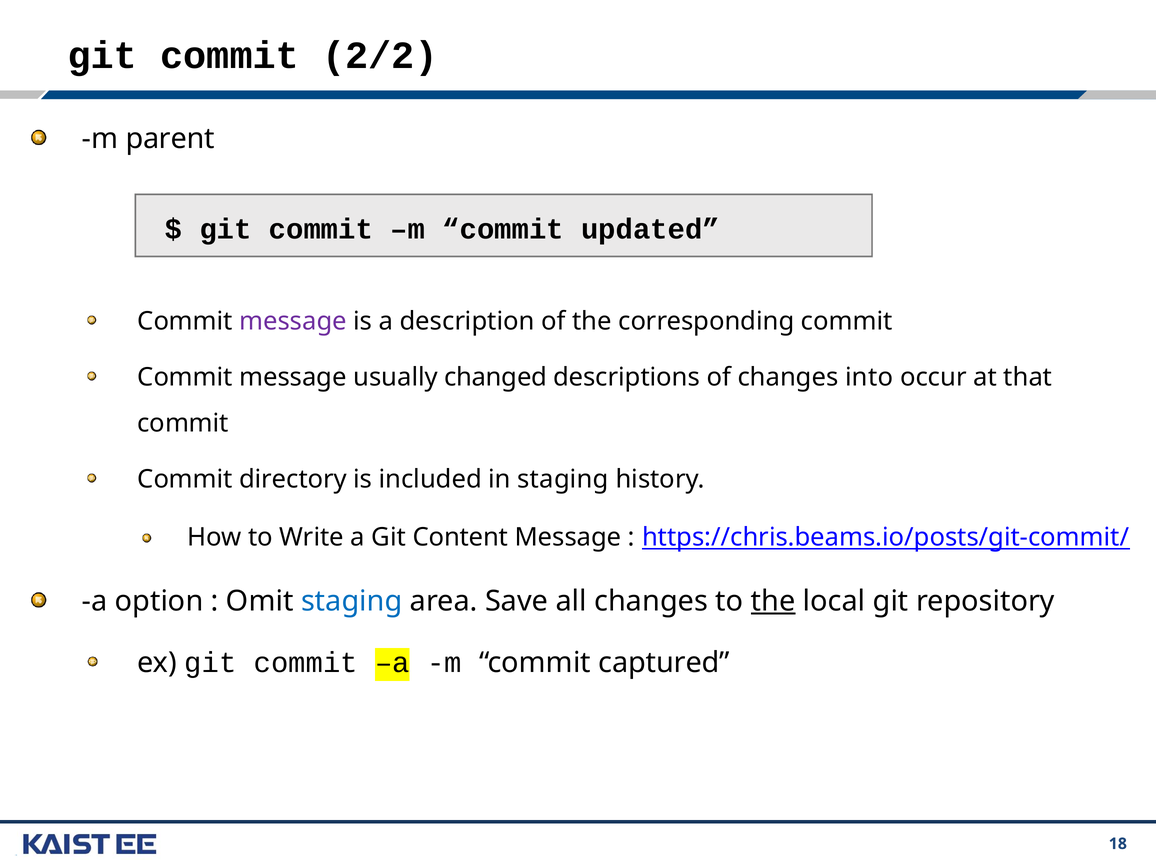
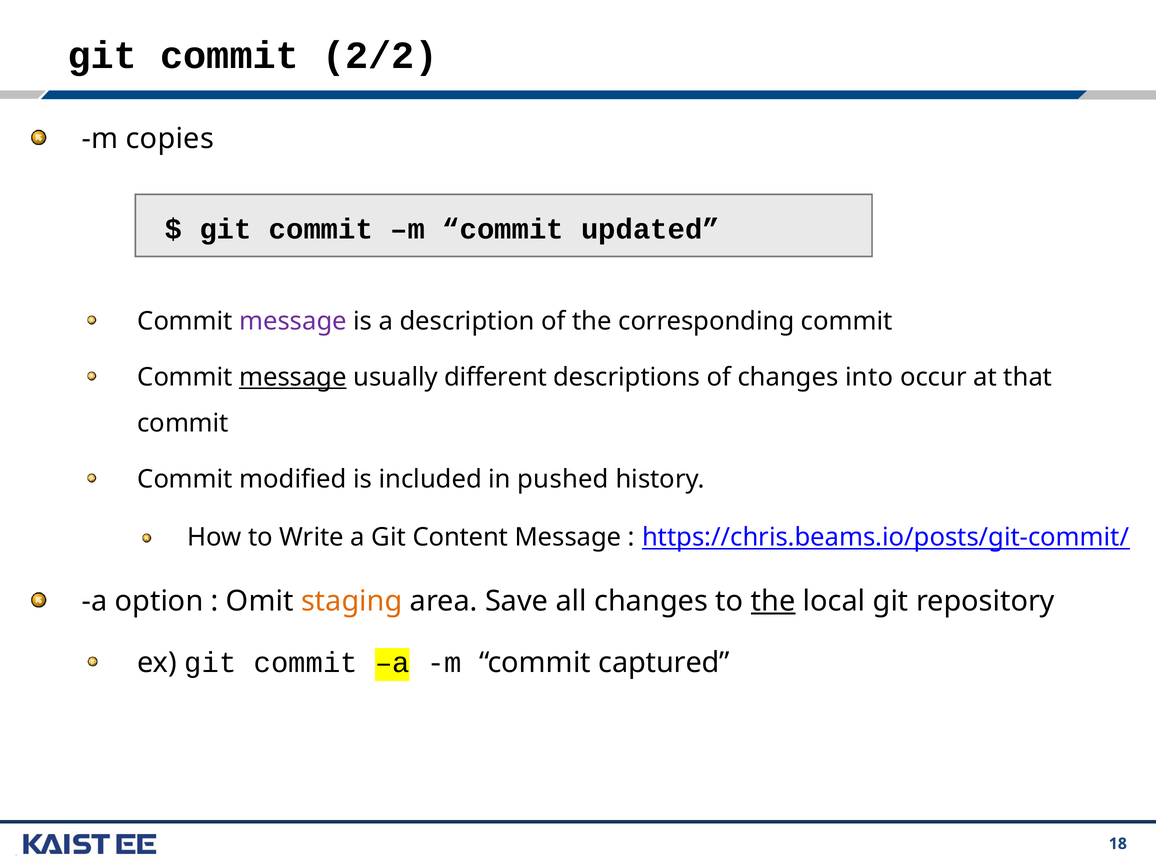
parent: parent -> copies
message at (293, 377) underline: none -> present
changed: changed -> different
directory: directory -> modified
in staging: staging -> pushed
staging at (352, 601) colour: blue -> orange
